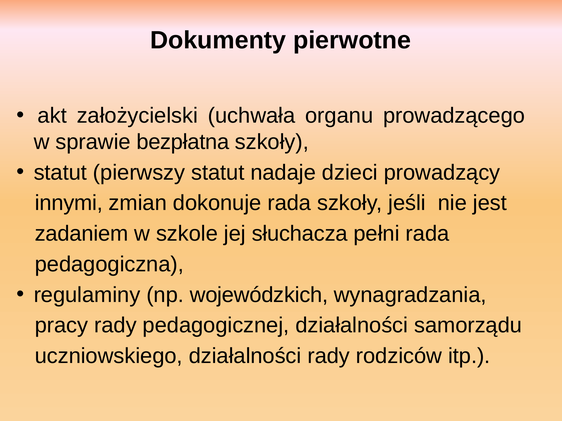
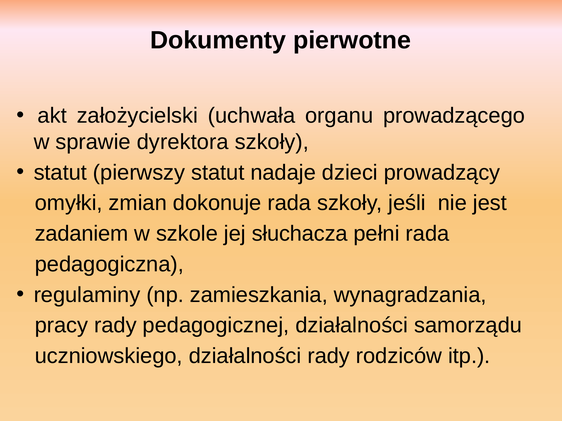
bezpłatna: bezpłatna -> dyrektora
innymi: innymi -> omyłki
wojewódzkich: wojewódzkich -> zamieszkania
